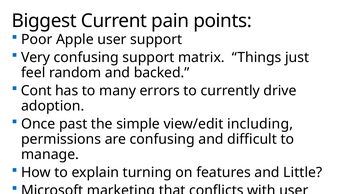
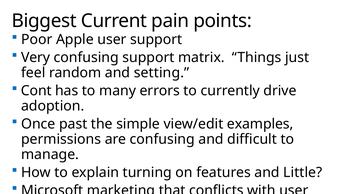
backed: backed -> setting
including: including -> examples
